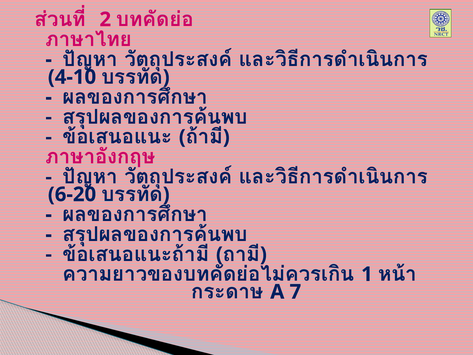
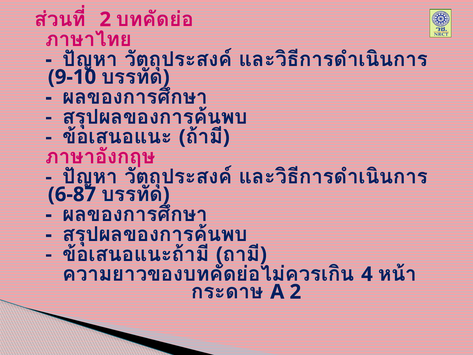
4-10: 4-10 -> 9-10
6-20: 6-20 -> 6-87
1: 1 -> 4
A 7: 7 -> 2
